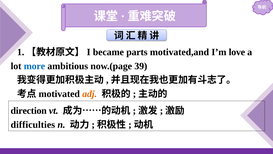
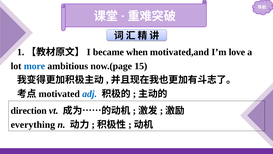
parts: parts -> when
39: 39 -> 15
adj colour: orange -> blue
difficulties: difficulties -> everything
